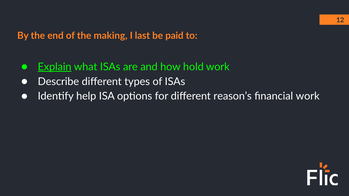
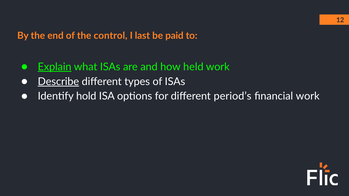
making: making -> control
hold: hold -> held
Describe underline: none -> present
help: help -> hold
reason’s: reason’s -> period’s
